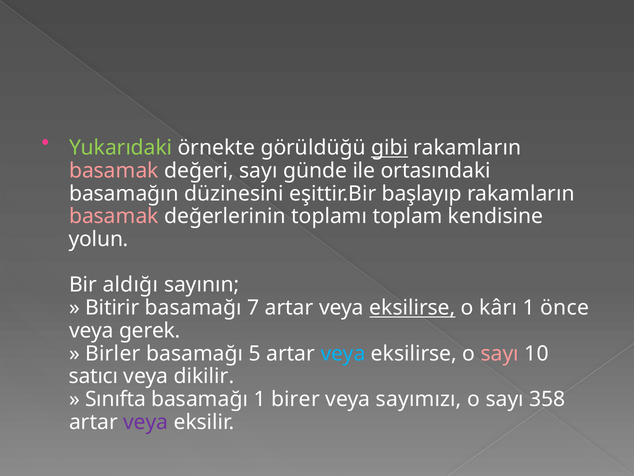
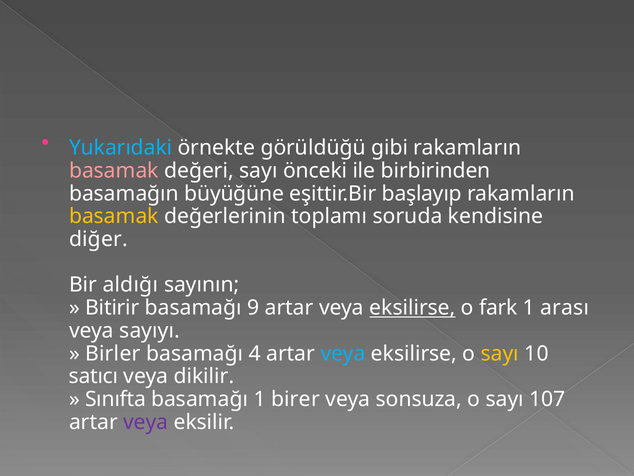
Yukarıdaki colour: light green -> light blue
gibi underline: present -> none
günde: günde -> önceki
ortasındaki: ortasındaki -> birbirinden
düzinesini: düzinesini -> büyüğüne
basamak at (114, 216) colour: pink -> yellow
toplam: toplam -> soruda
yolun: yolun -> diğer
7: 7 -> 9
kârı: kârı -> fark
önce: önce -> arası
gerek: gerek -> sayıyı
5: 5 -> 4
sayı at (500, 353) colour: pink -> yellow
sayımızı: sayımızı -> sonsuza
358: 358 -> 107
